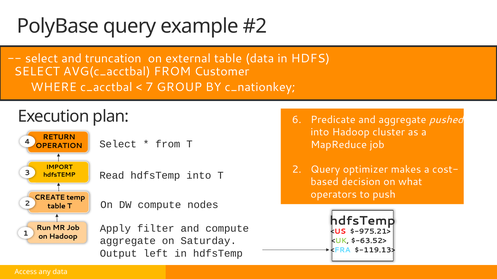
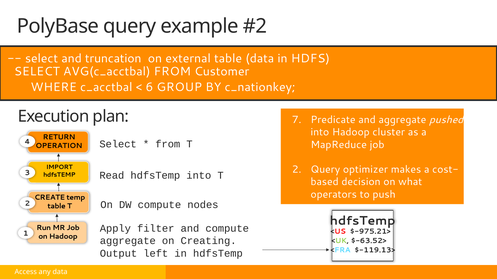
7: 7 -> 6
6: 6 -> 7
Saturday: Saturday -> Creating
